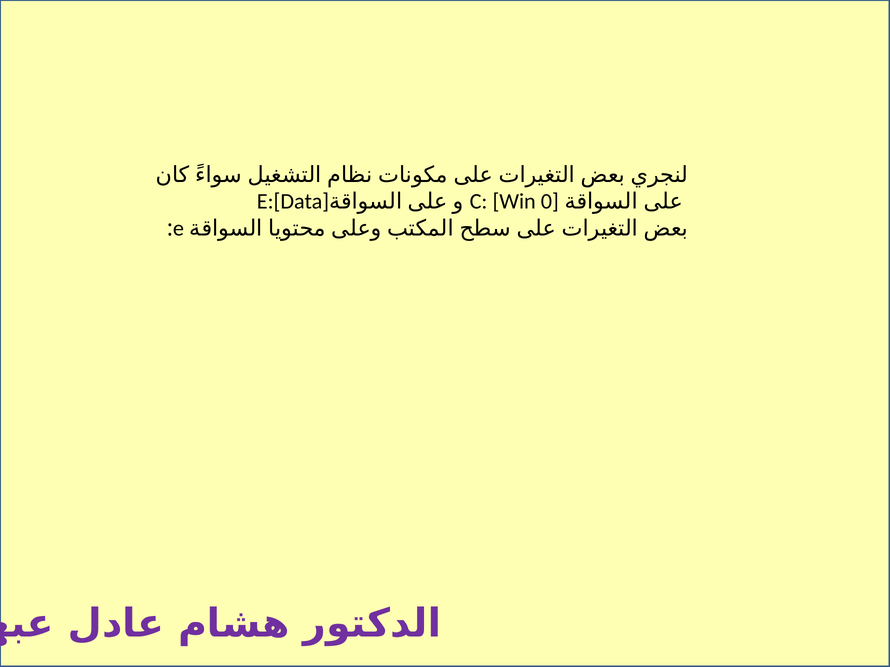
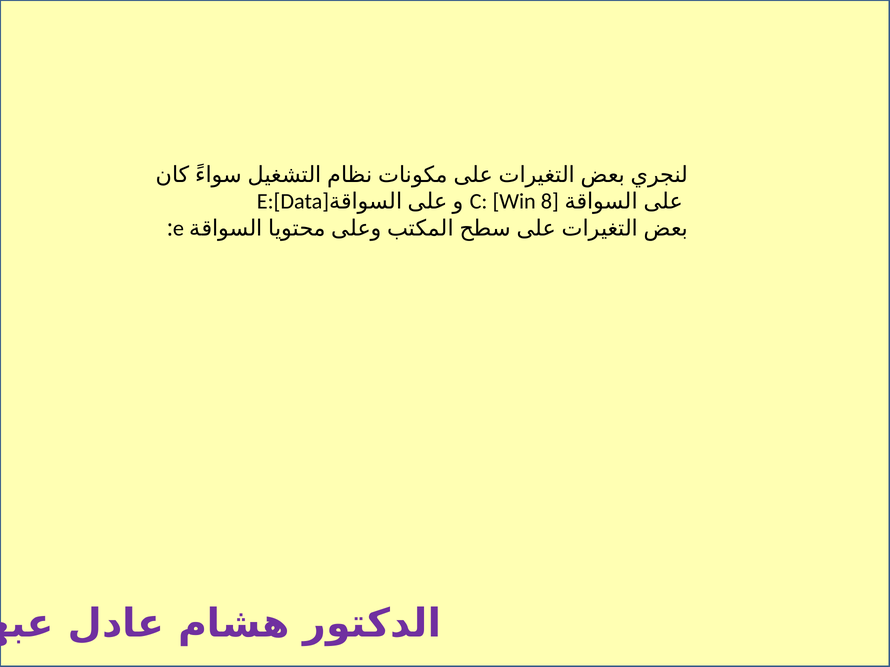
0: 0 -> 8
